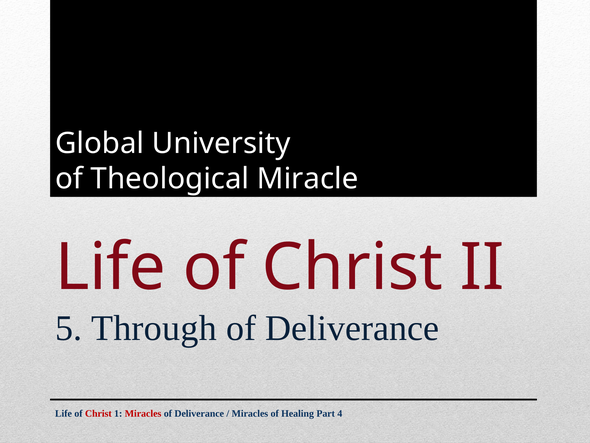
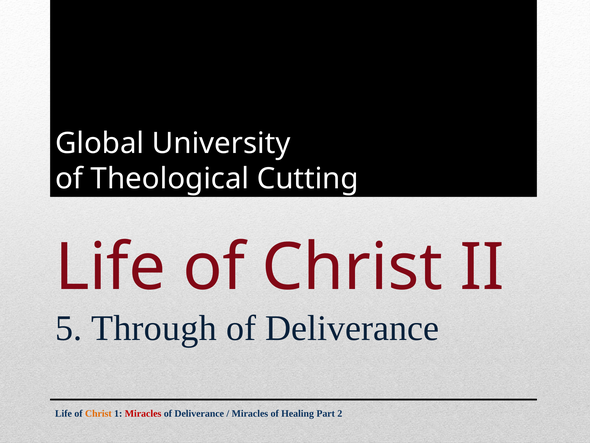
Miracle: Miracle -> Cutting
Christ at (98, 413) colour: red -> orange
4: 4 -> 2
